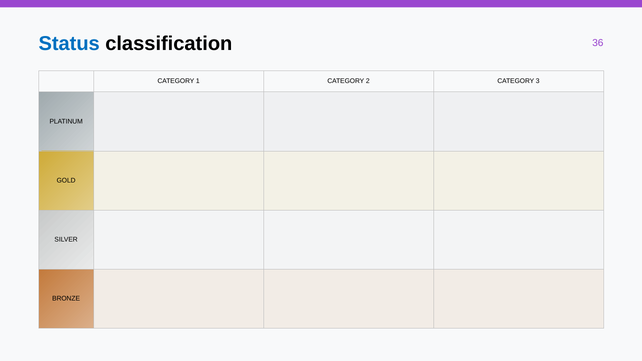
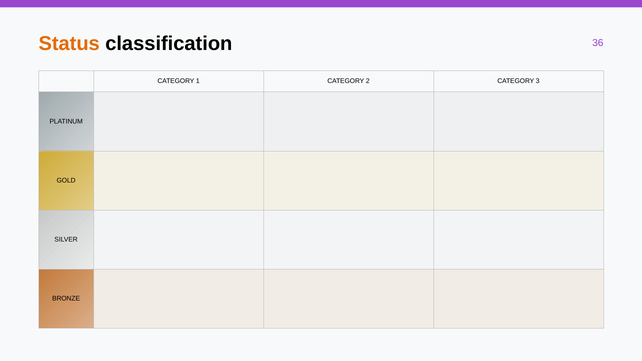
Status colour: blue -> orange
